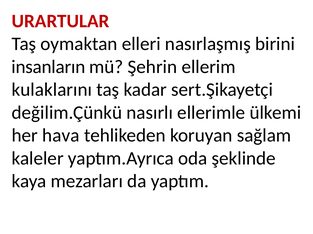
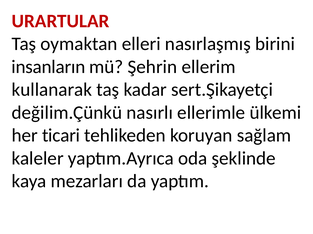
kulaklarını: kulaklarını -> kullanarak
hava: hava -> ticari
